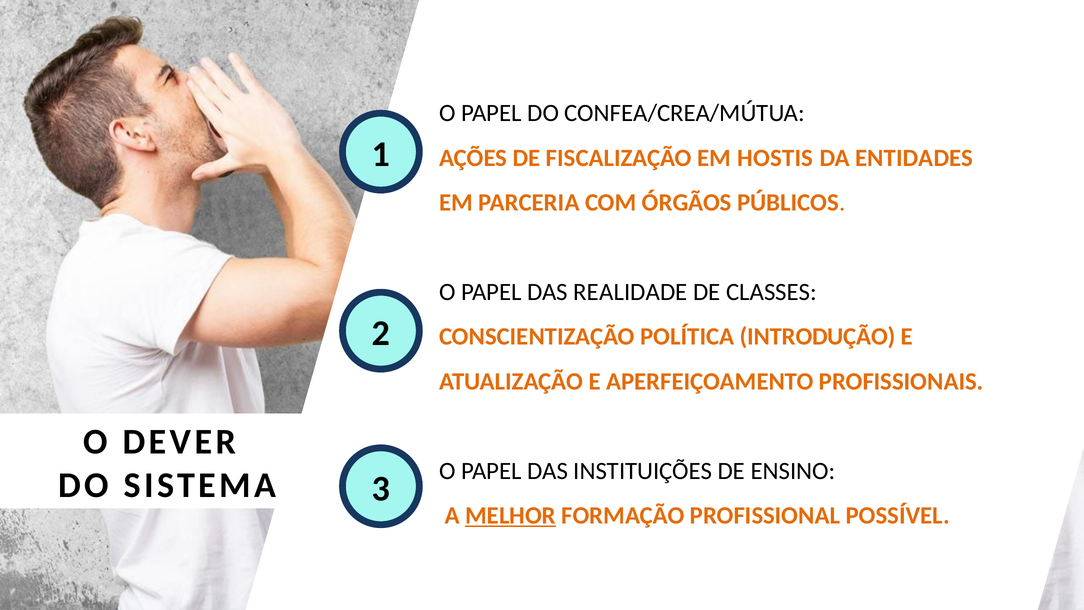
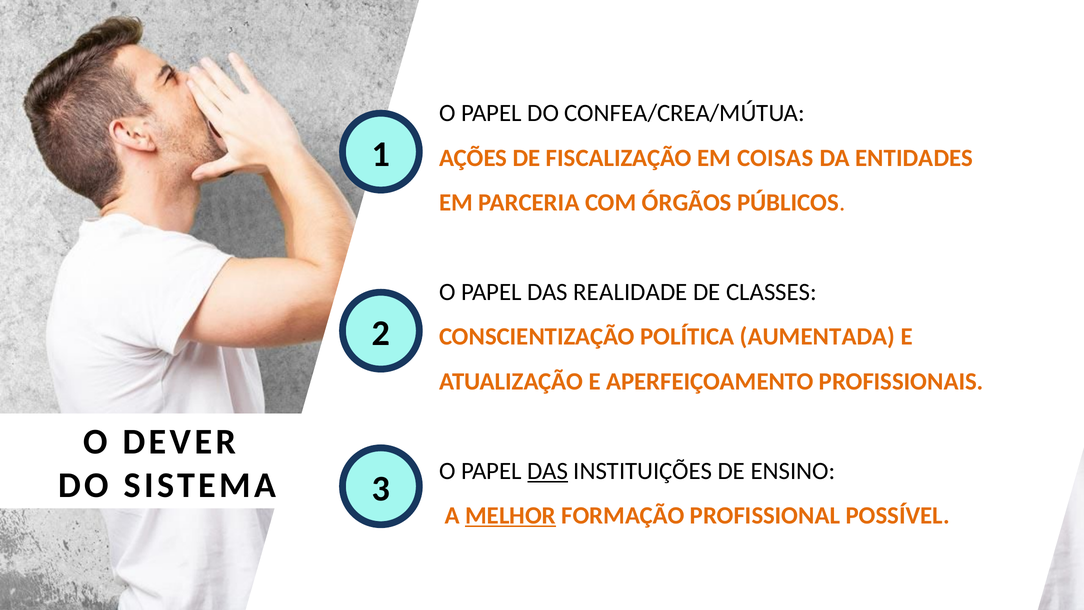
HOSTIS: HOSTIS -> COISAS
INTRODUÇÃO: INTRODUÇÃO -> AUMENTADA
DAS at (548, 471) underline: none -> present
